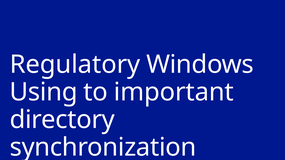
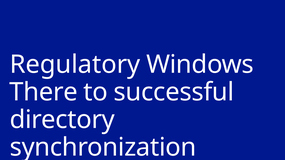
Using: Using -> There
important: important -> successful
